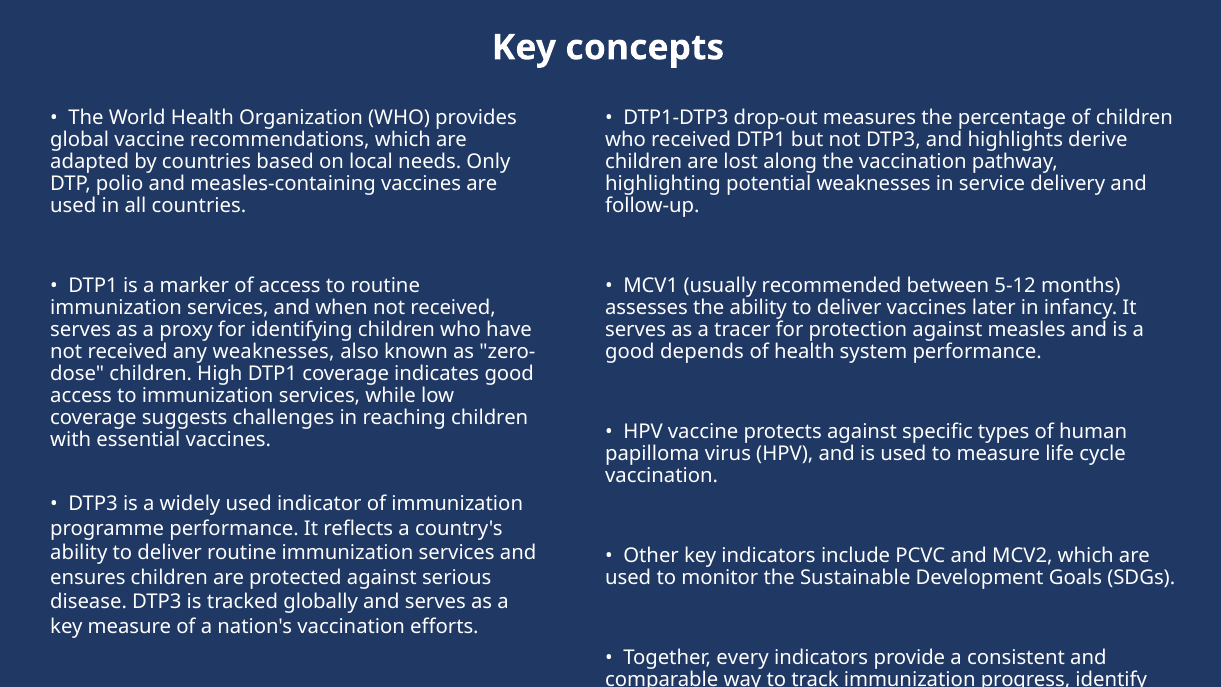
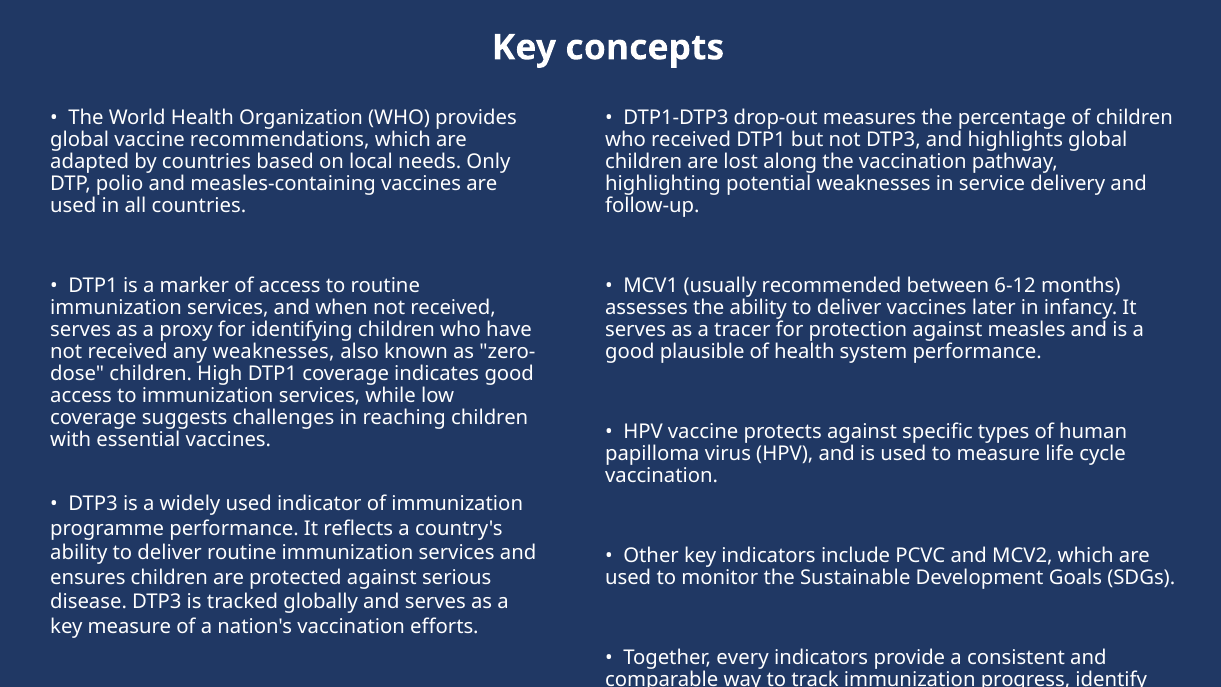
highlights derive: derive -> global
5-12: 5-12 -> 6-12
depends: depends -> plausible
